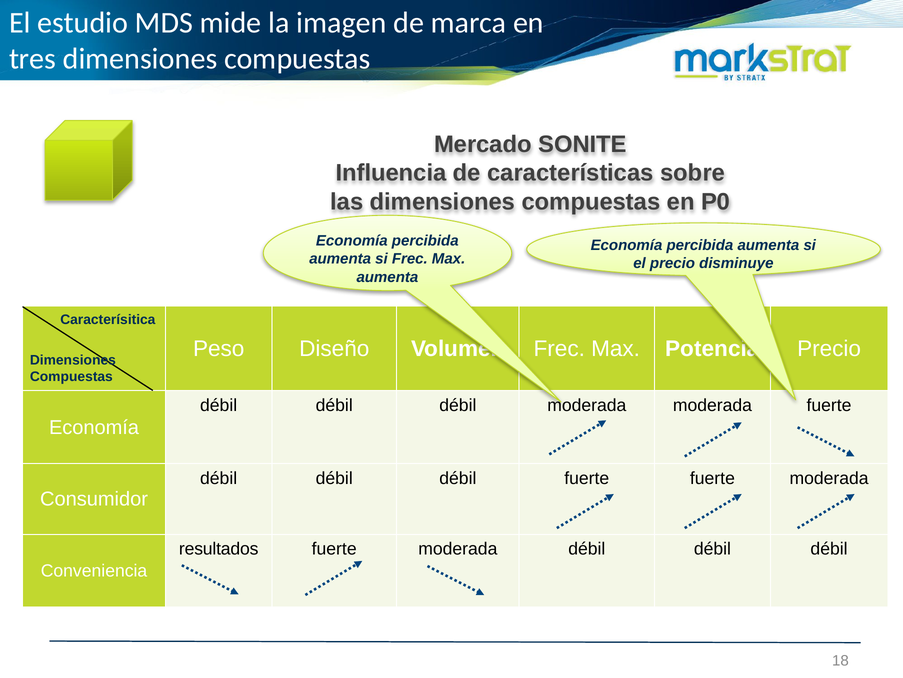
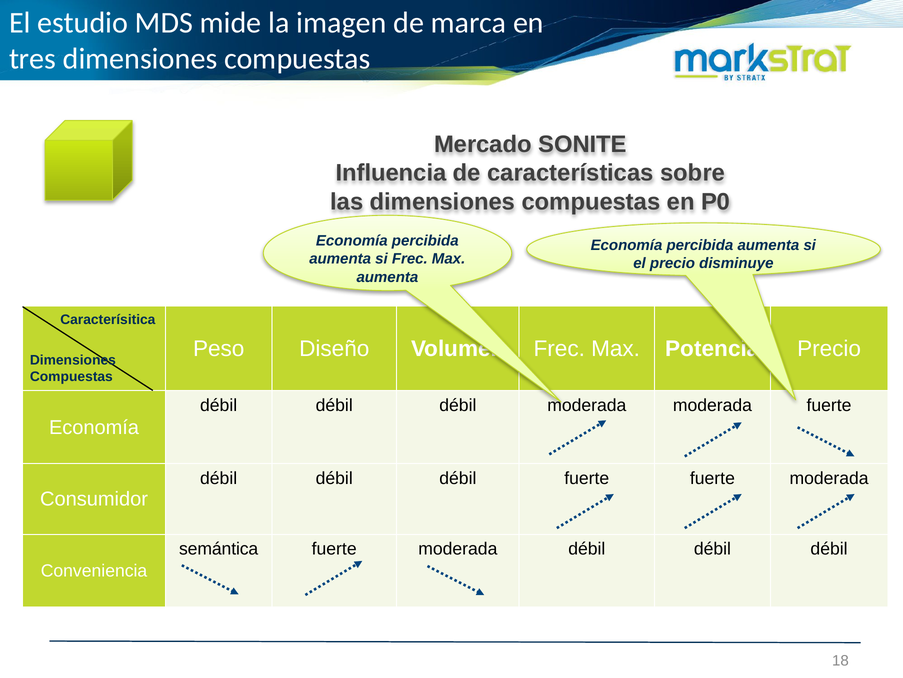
resultados: resultados -> semántica
